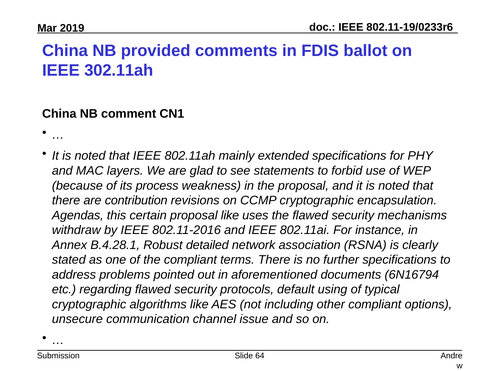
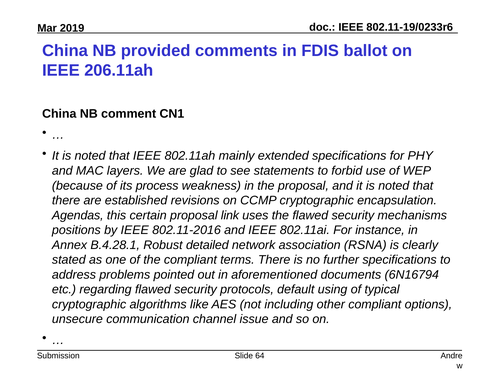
302.11ah: 302.11ah -> 206.11ah
contribution: contribution -> established
proposal like: like -> link
withdraw: withdraw -> positions
